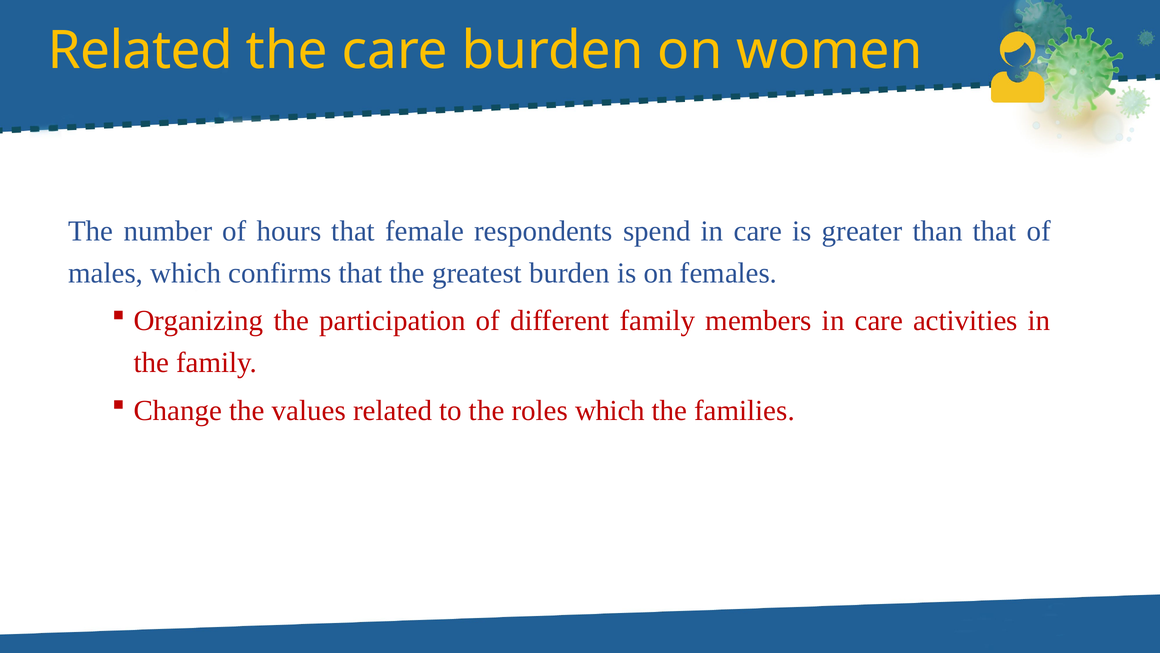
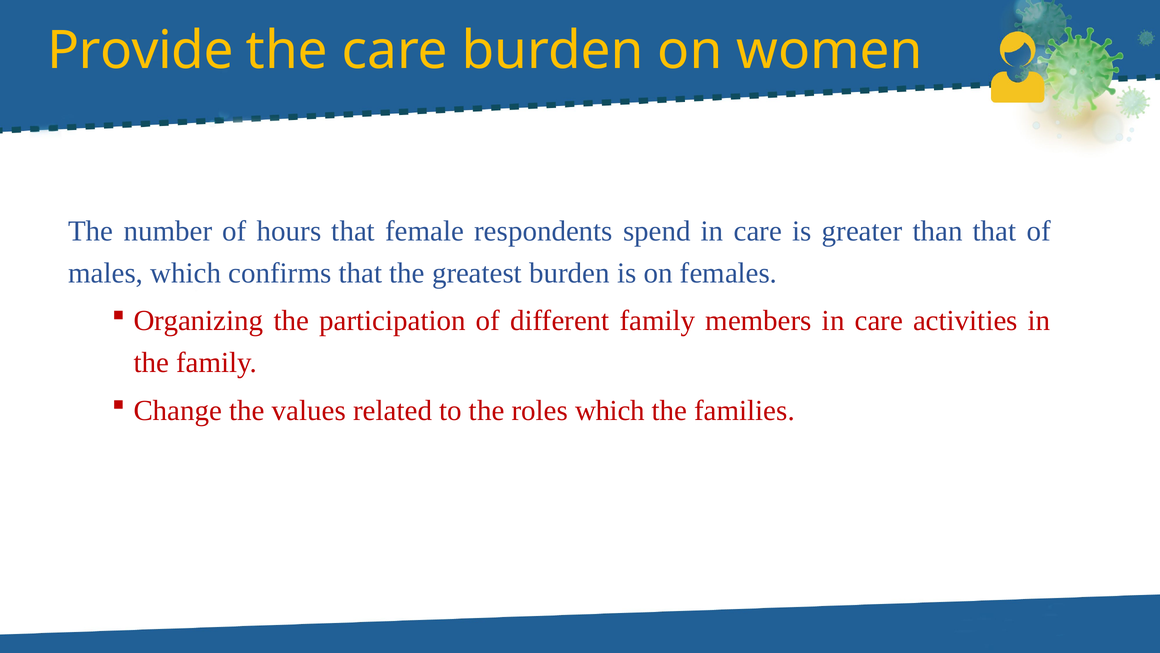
Related at (140, 50): Related -> Provide
